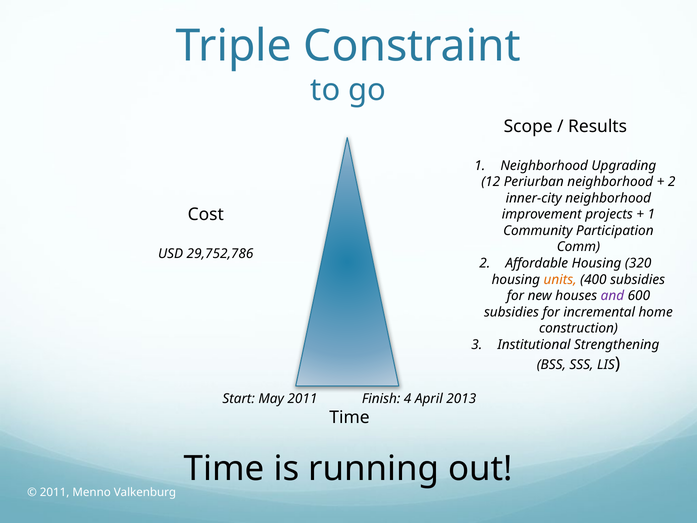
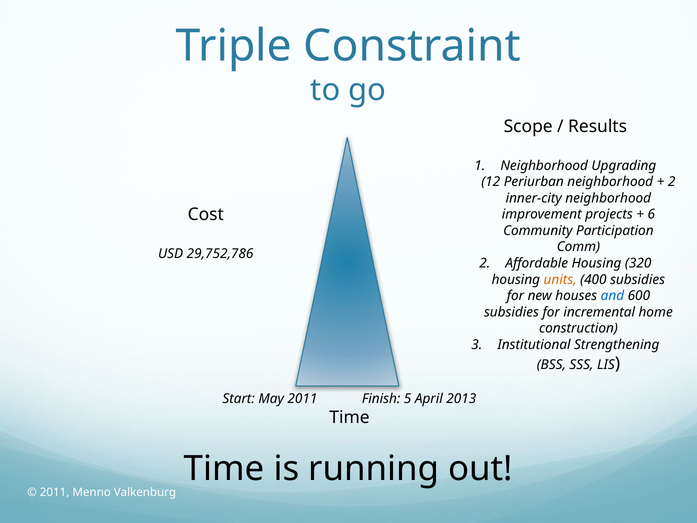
1 at (651, 214): 1 -> 6
and colour: purple -> blue
4: 4 -> 5
